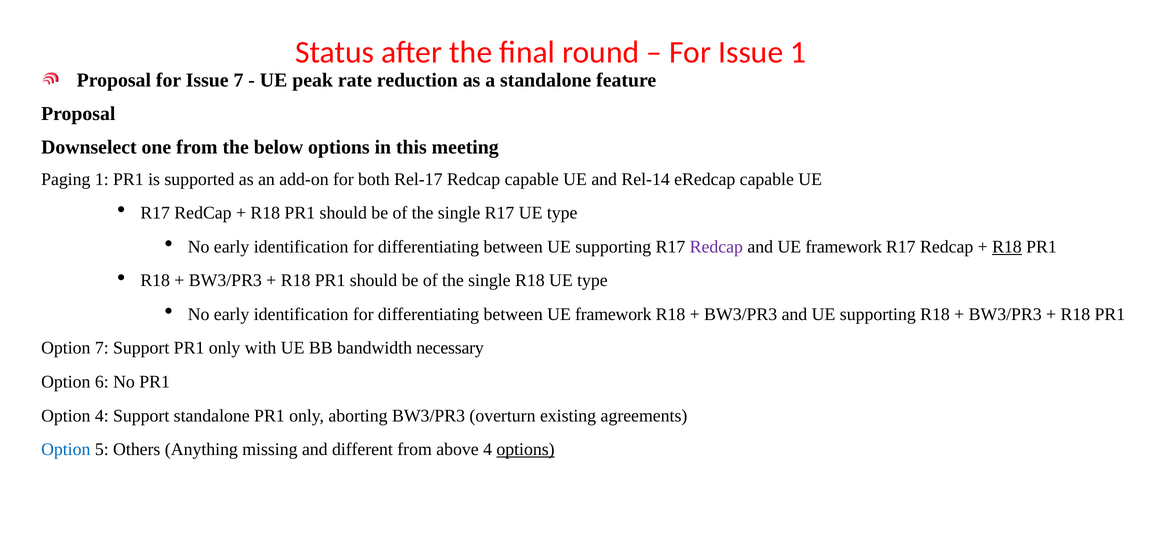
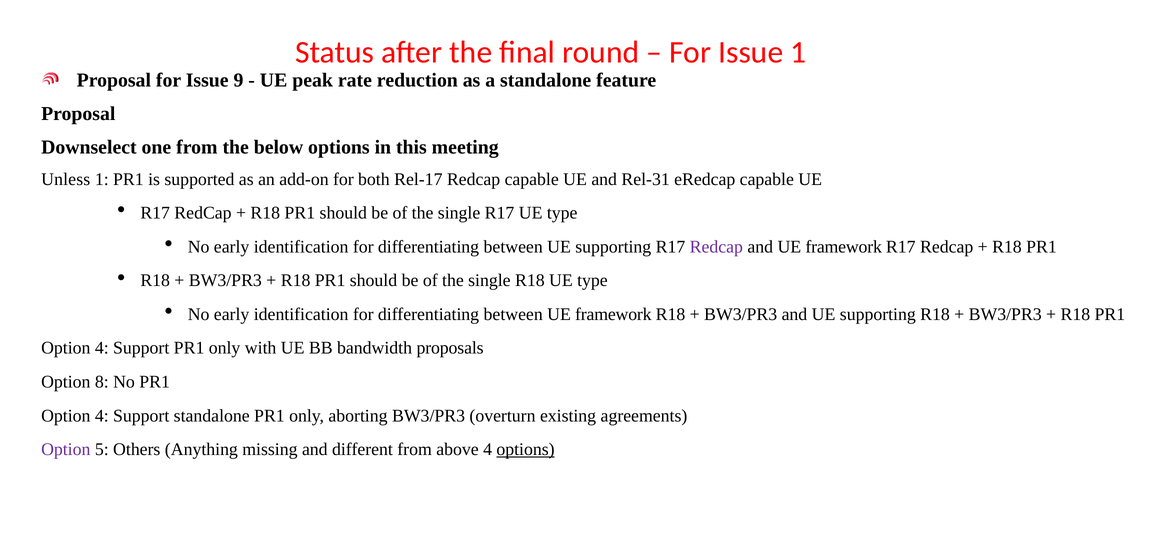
Issue 7: 7 -> 9
Paging: Paging -> Unless
Rel-14: Rel-14 -> Rel-31
R18 at (1007, 247) underline: present -> none
7 at (102, 348): 7 -> 4
necessary: necessary -> proposals
6: 6 -> 8
Option at (66, 450) colour: blue -> purple
